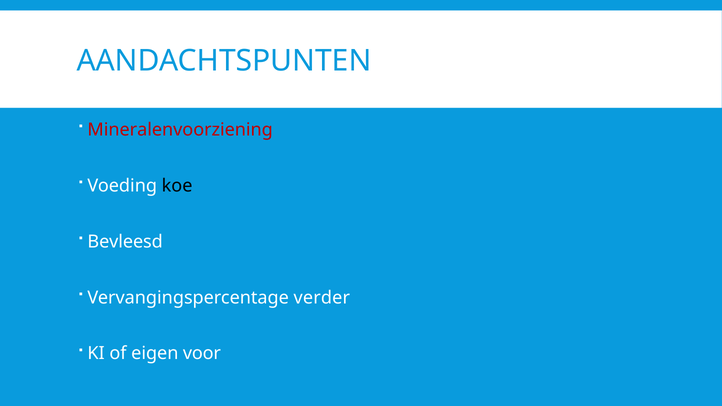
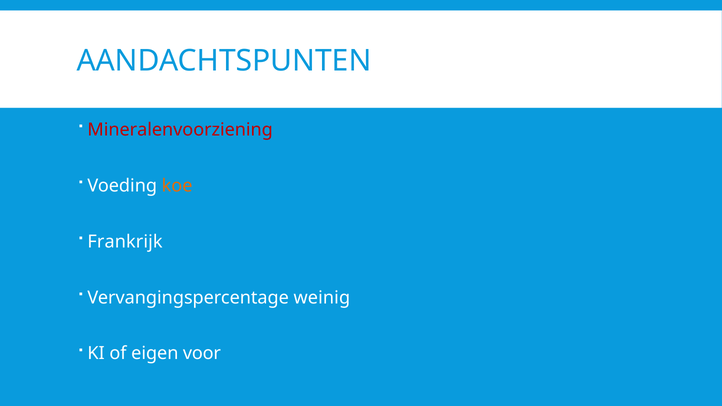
koe colour: black -> orange
Bevleesd: Bevleesd -> Frankrijk
verder: verder -> weinig
